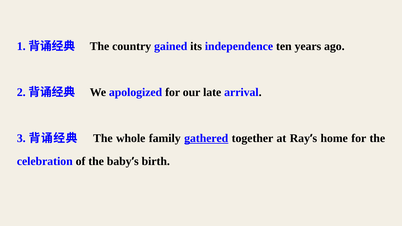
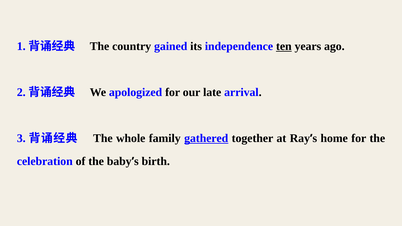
ten underline: none -> present
